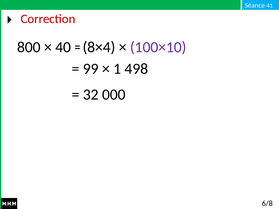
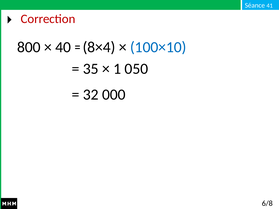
100×10 colour: purple -> blue
99: 99 -> 35
498: 498 -> 050
